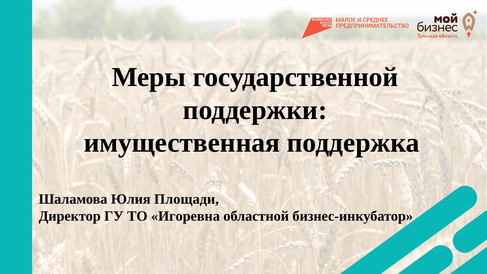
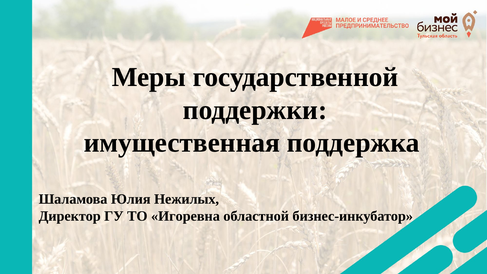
Площади: Площади -> Нежилых
